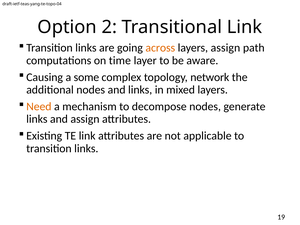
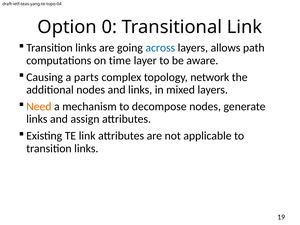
2: 2 -> 0
across colour: orange -> blue
layers assign: assign -> allows
some: some -> parts
